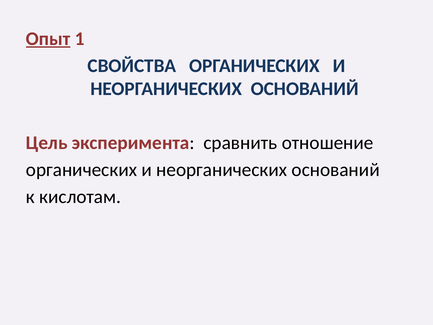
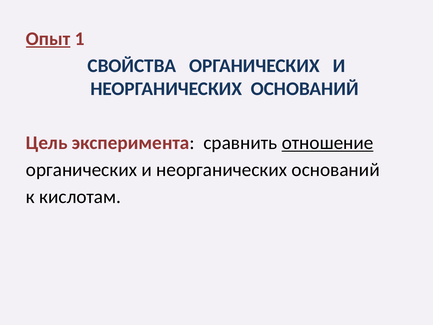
отношение underline: none -> present
